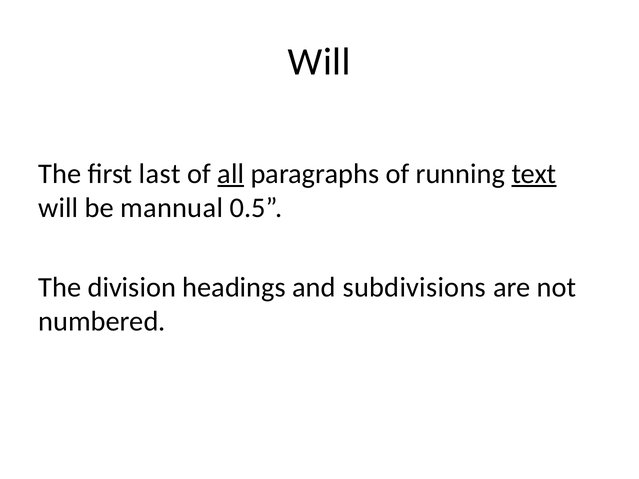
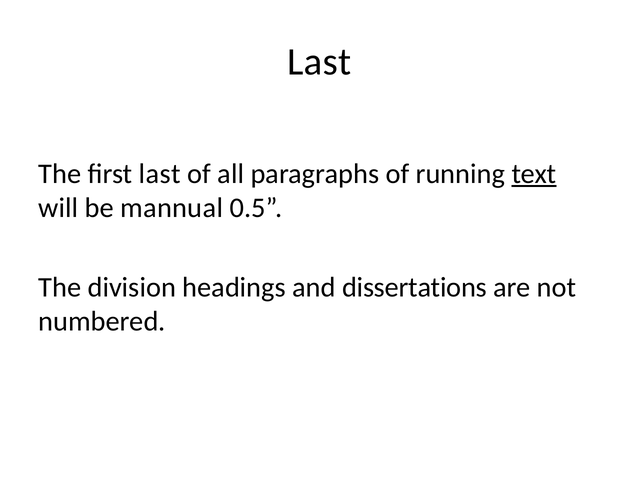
Will at (319, 62): Will -> Last
all underline: present -> none
subdivisions: subdivisions -> dissertations
